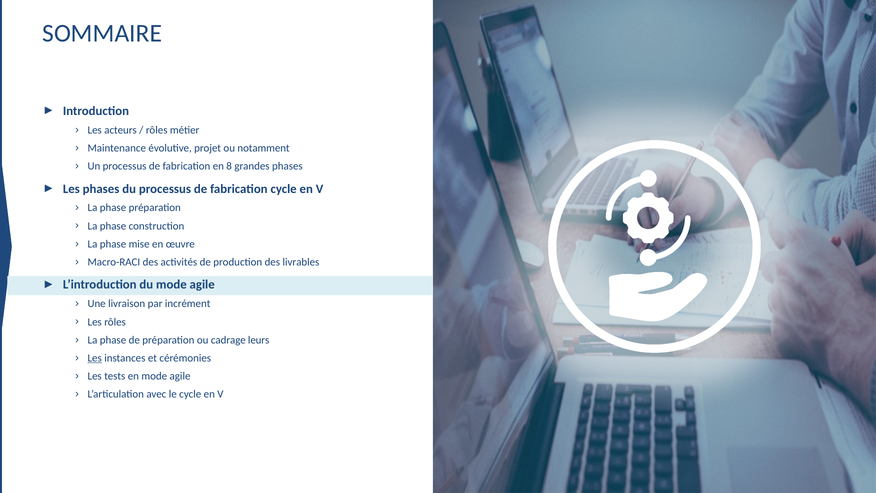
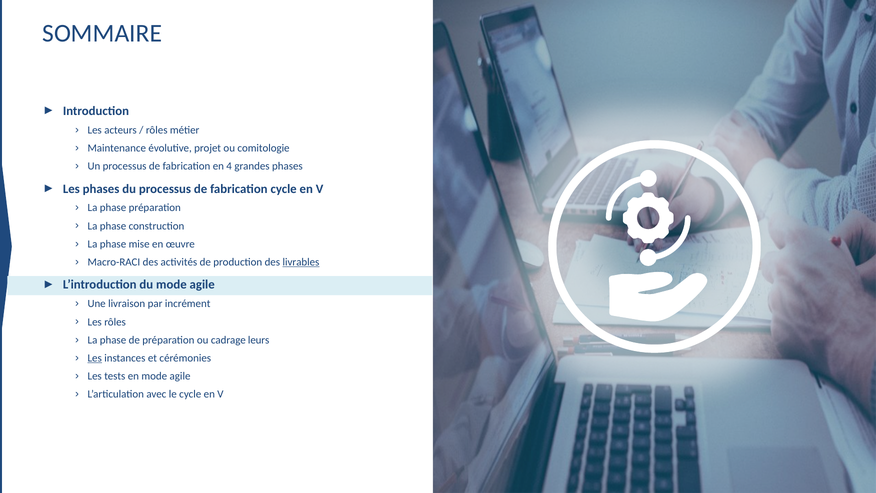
notamment: notamment -> comitologie
8: 8 -> 4
livrables underline: none -> present
